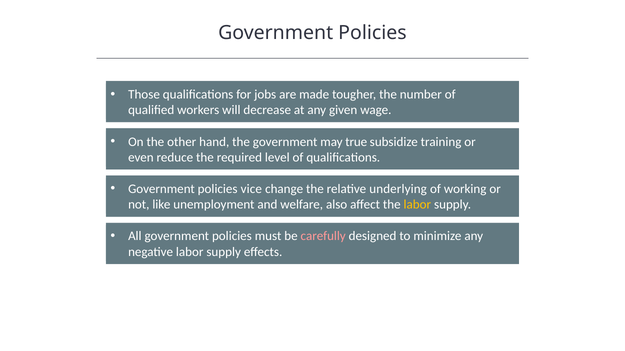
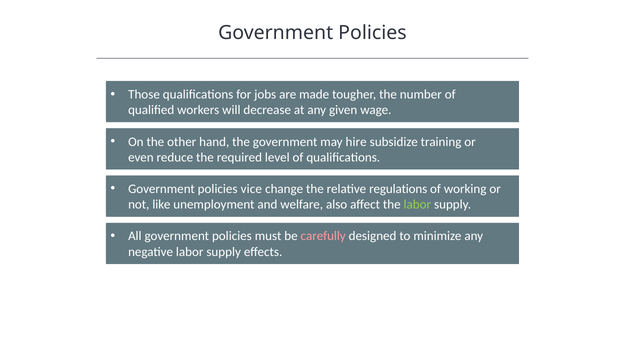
true: true -> hire
underlying: underlying -> regulations
labor at (417, 205) colour: yellow -> light green
